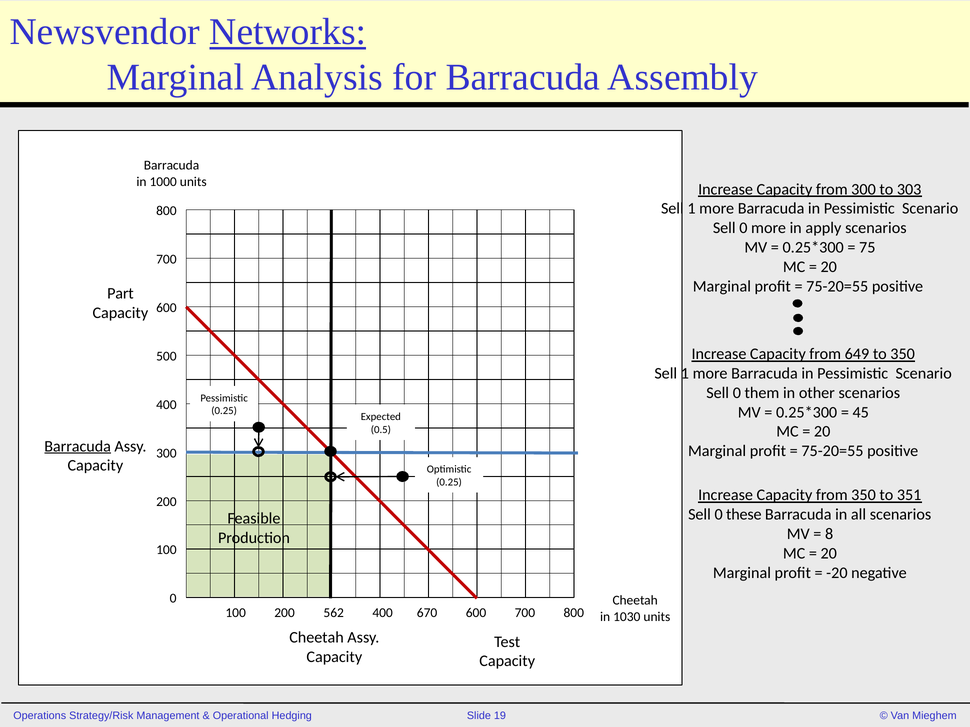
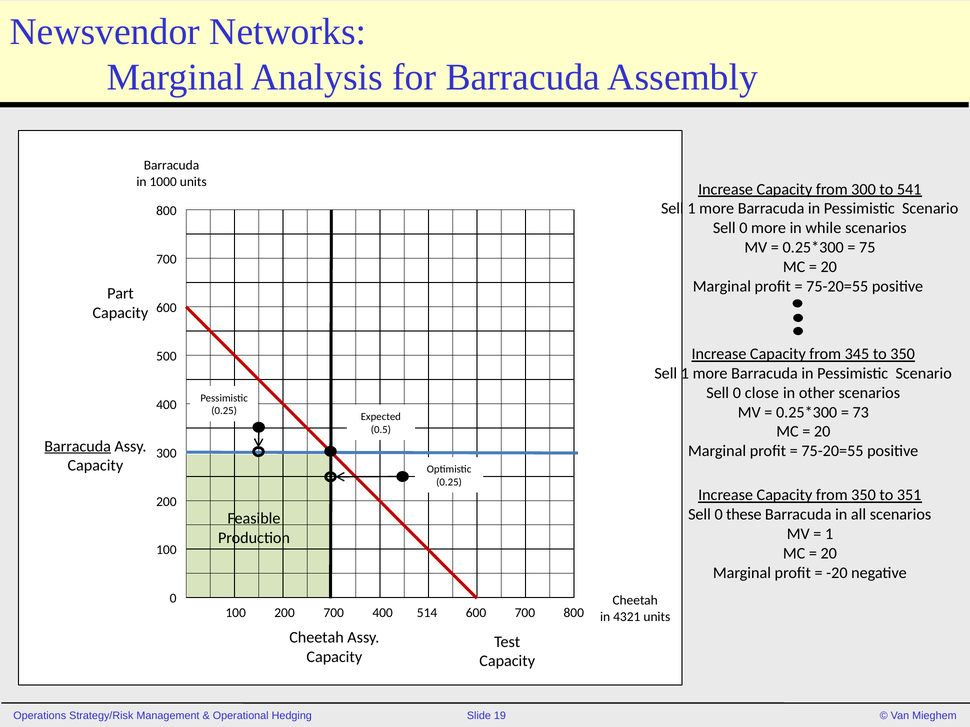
Networks underline: present -> none
303: 303 -> 541
apply: apply -> while
649: 649 -> 345
them: them -> close
45: 45 -> 73
8 at (829, 534): 8 -> 1
200 562: 562 -> 700
670: 670 -> 514
1030: 1030 -> 4321
